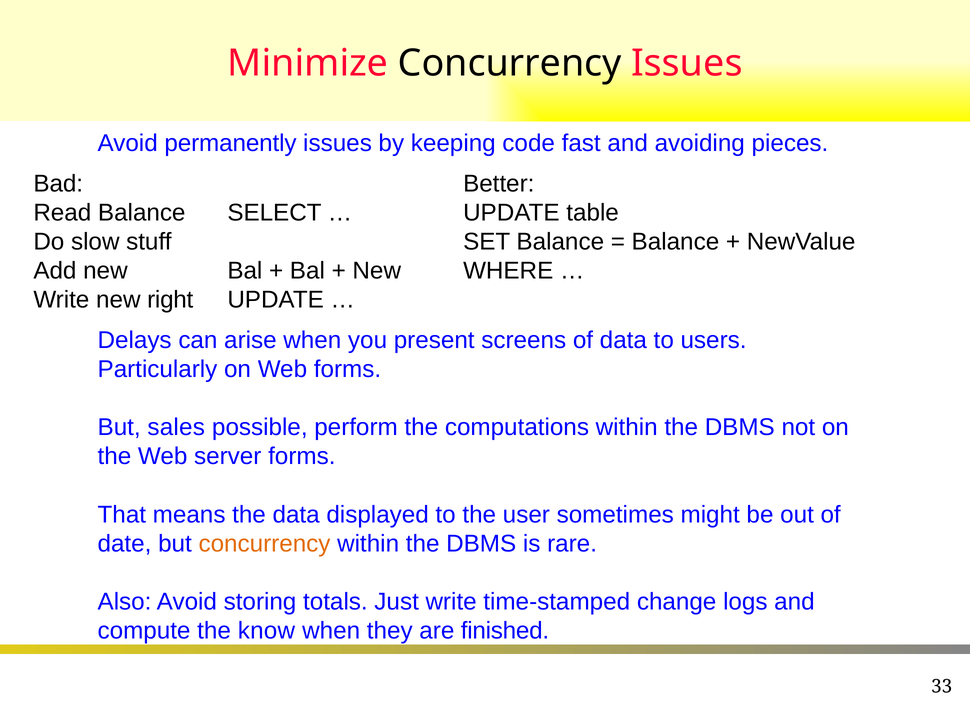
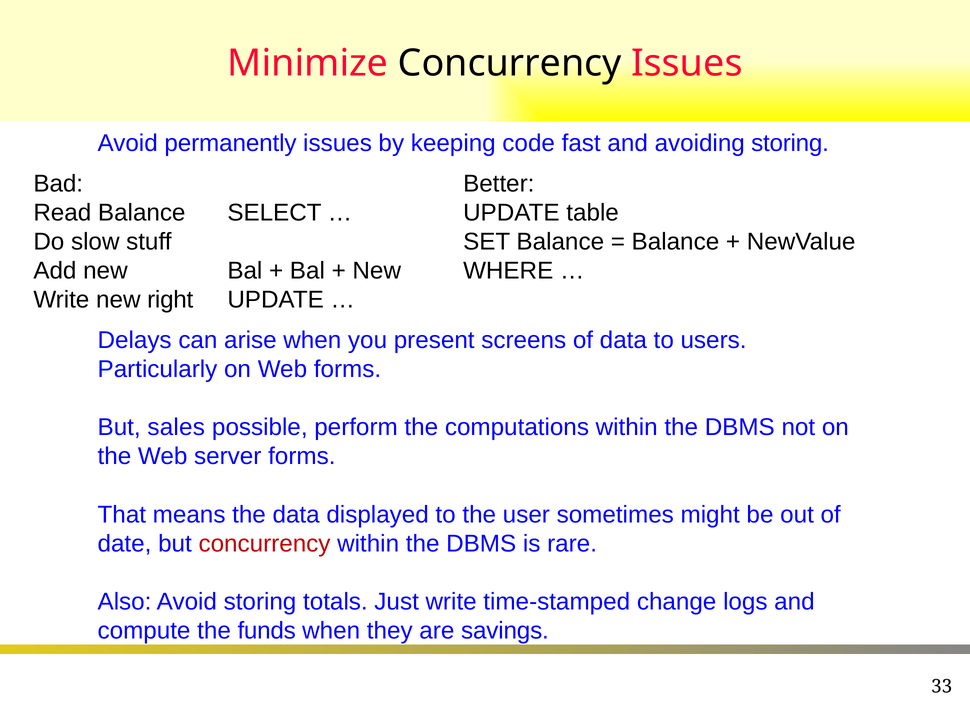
avoiding pieces: pieces -> storing
concurrency at (264, 544) colour: orange -> red
know: know -> funds
finished: finished -> savings
